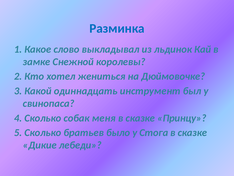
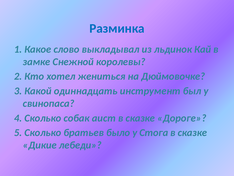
меня: меня -> аист
Принцу: Принцу -> Дороге
